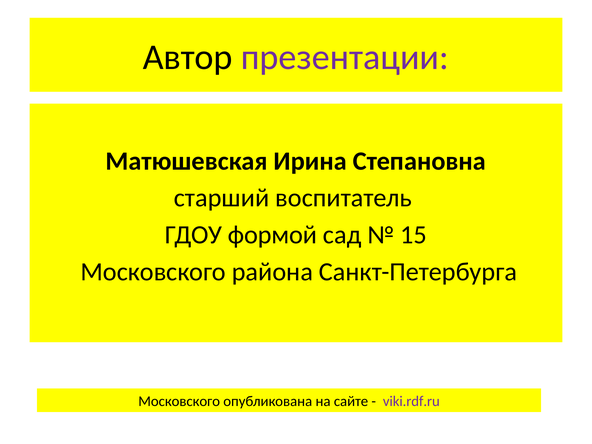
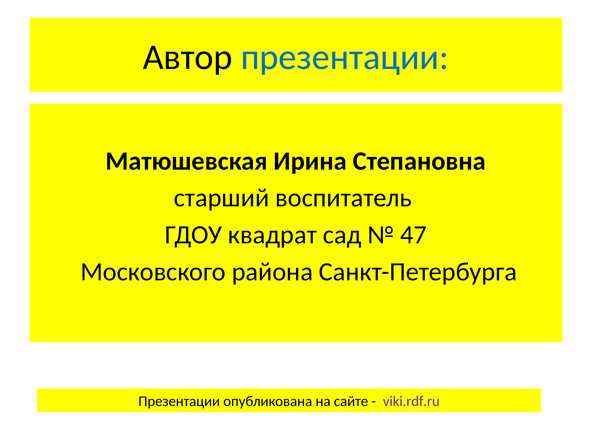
презентации at (345, 57) colour: purple -> blue
формой: формой -> квадрат
15: 15 -> 47
Московского at (179, 401): Московского -> Презентации
